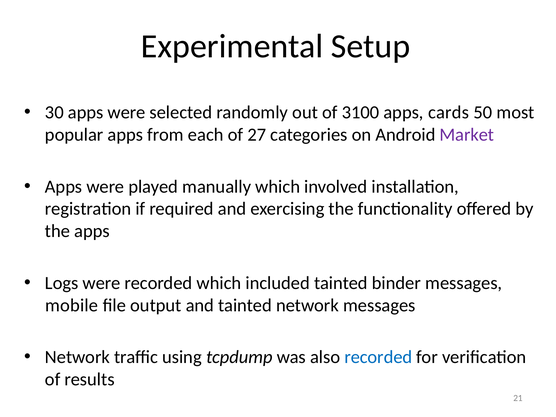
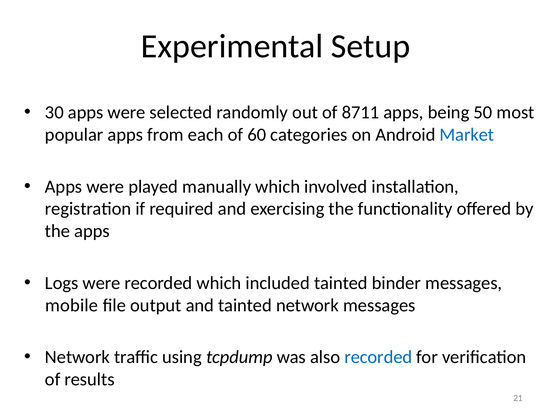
3100: 3100 -> 8711
cards: cards -> being
27: 27 -> 60
Market colour: purple -> blue
